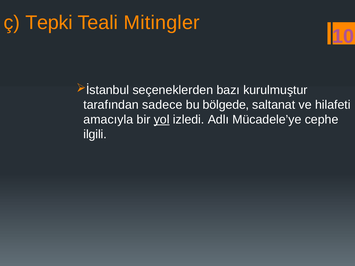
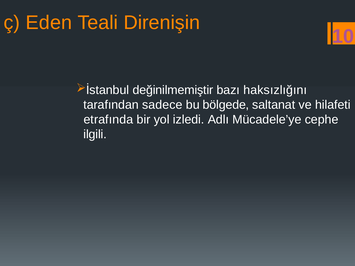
Tepki: Tepki -> Eden
Mitingler: Mitingler -> Direnişin
seçeneklerden: seçeneklerden -> değinilmemiştir
kurulmuştur: kurulmuştur -> haksızlığını
amacıyla: amacıyla -> etrafında
yol underline: present -> none
